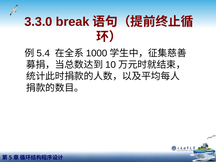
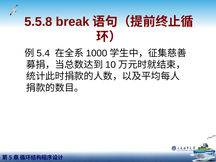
3.3.0: 3.3.0 -> 5.5.8
